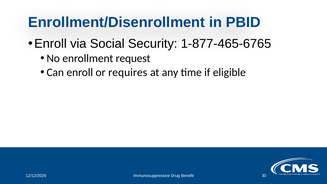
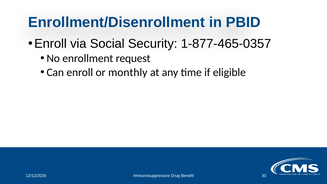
1-877-465-6765: 1-877-465-6765 -> 1-877-465-0357
requires: requires -> monthly
